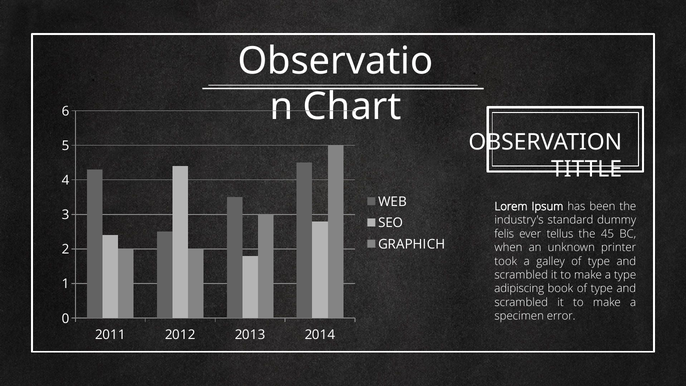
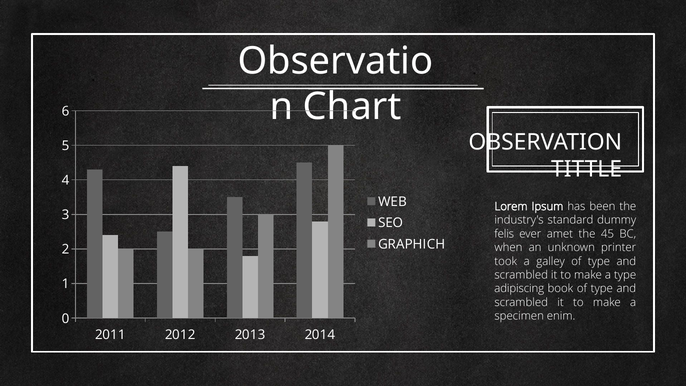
tellus: tellus -> amet
error: error -> enim
